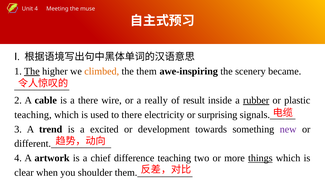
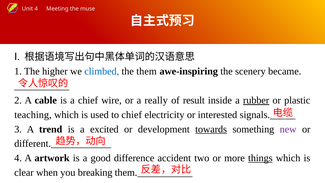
The at (32, 71) underline: present -> none
climbed colour: orange -> blue
a there: there -> chief
to there: there -> chief
surprising: surprising -> interested
towards underline: none -> present
chief: chief -> good
difference teaching: teaching -> accident
shoulder: shoulder -> breaking
